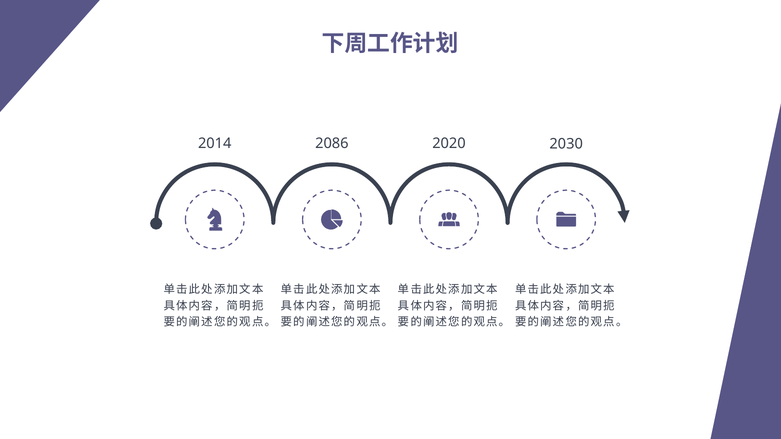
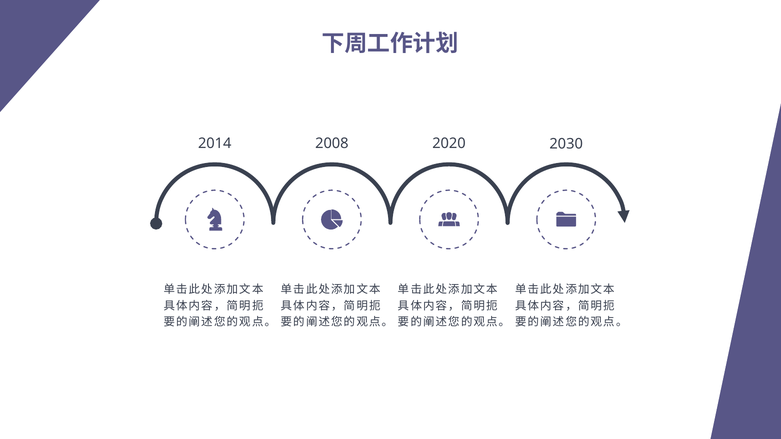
2086: 2086 -> 2008
